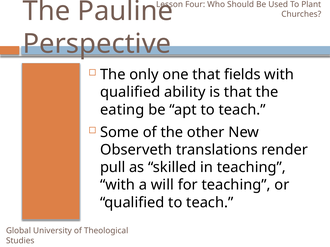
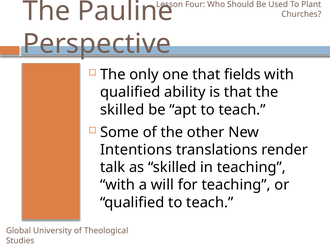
eating at (122, 110): eating -> skilled
Observeth: Observeth -> Intentions
pull: pull -> talk
